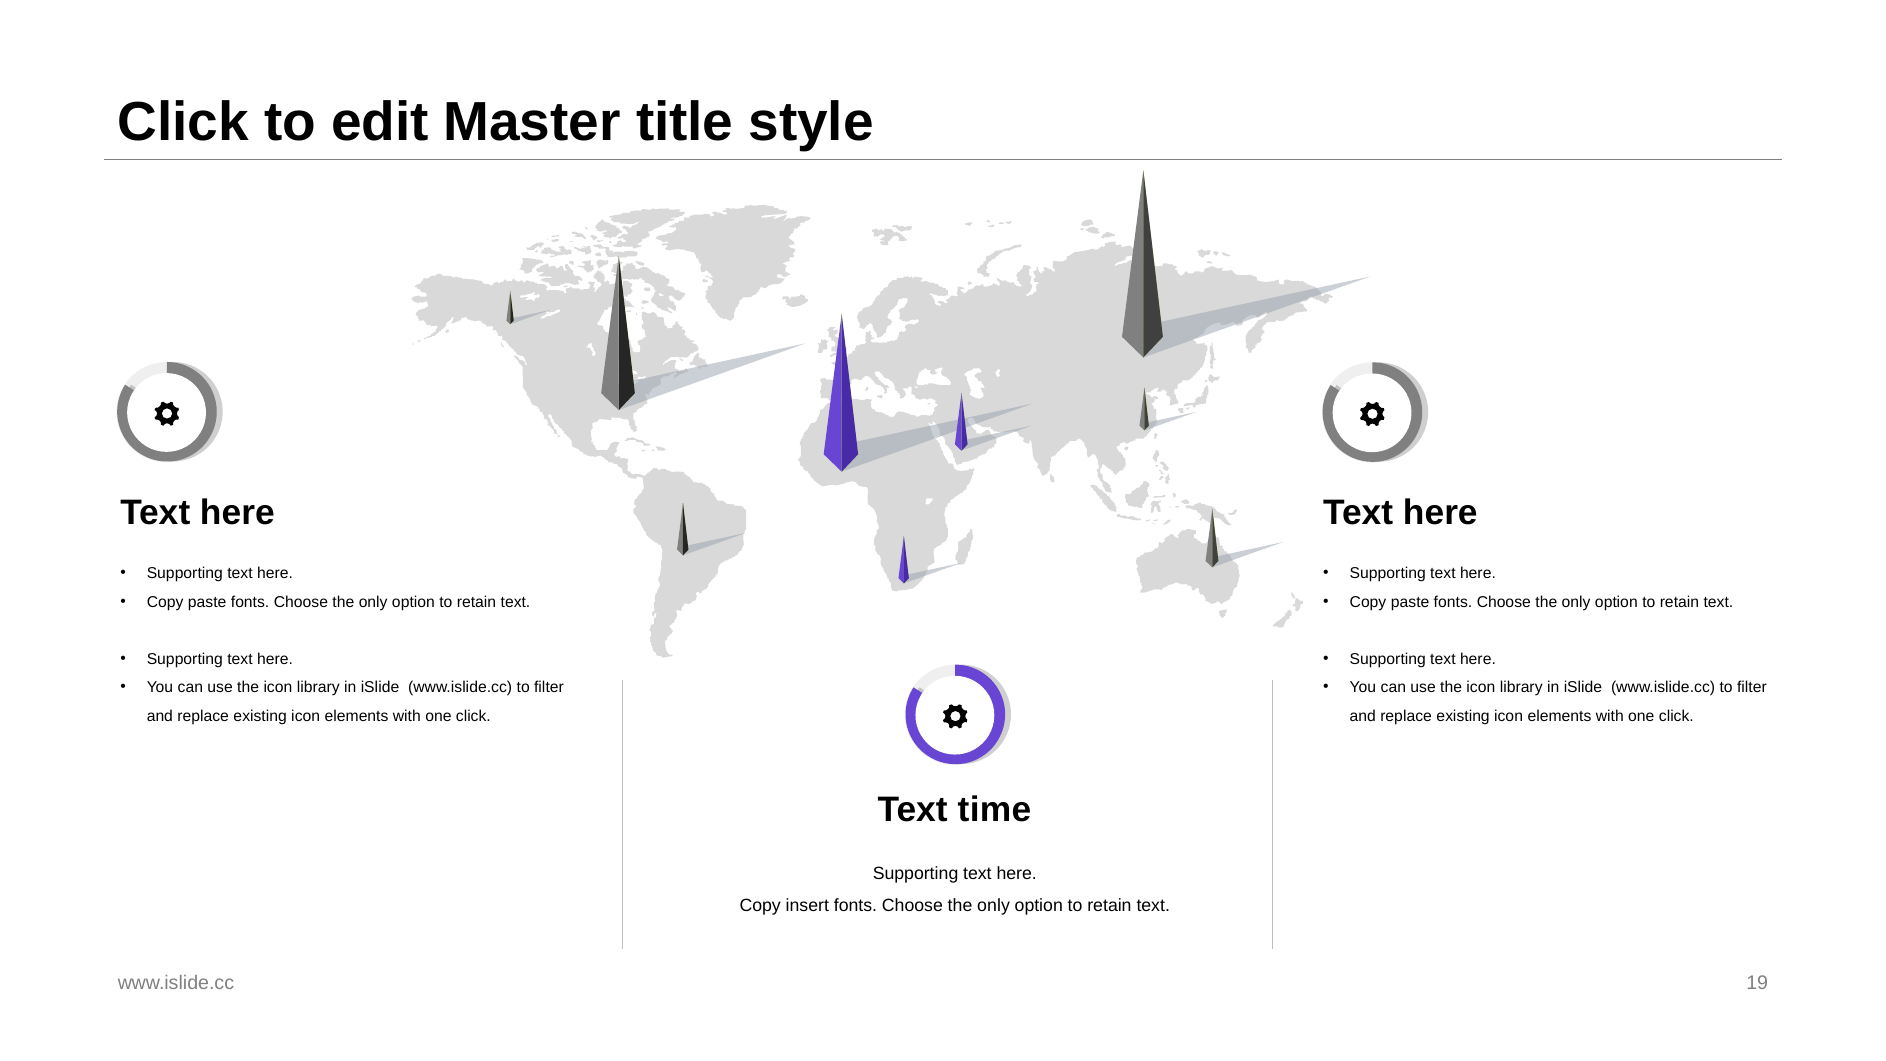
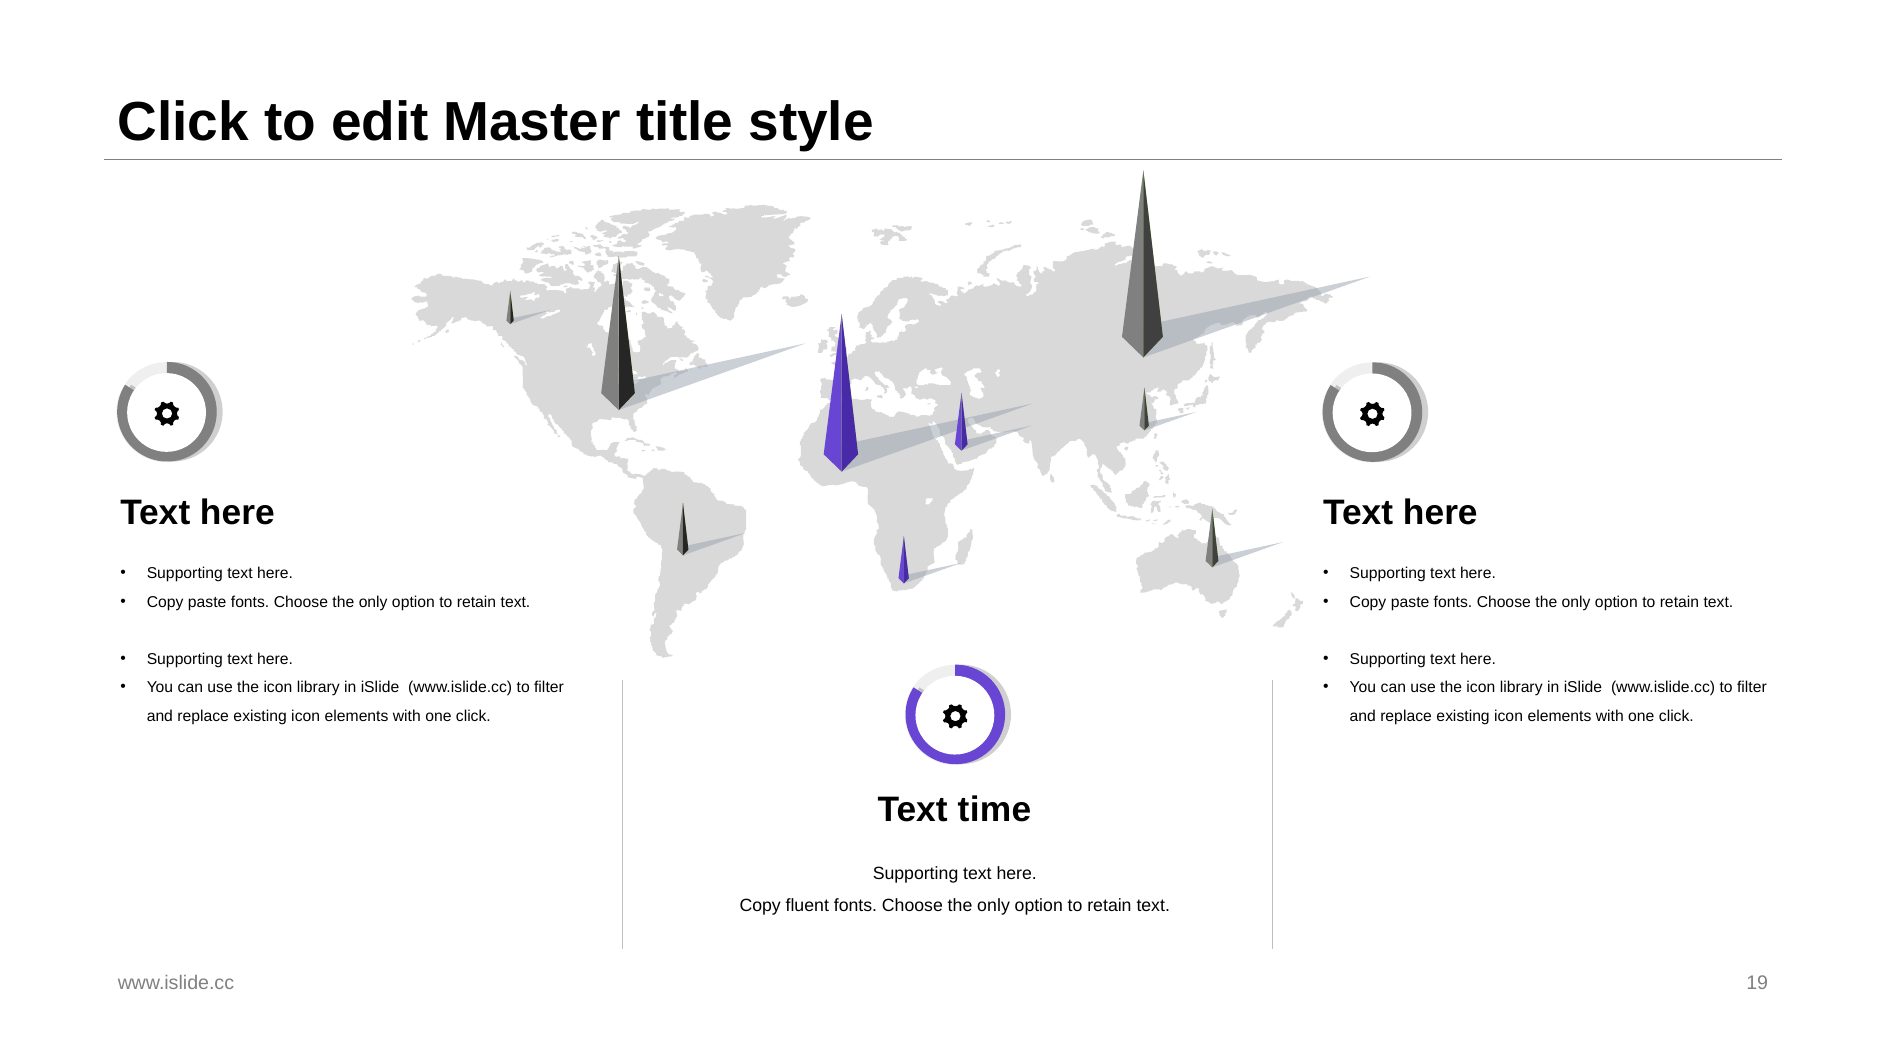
insert: insert -> fluent
